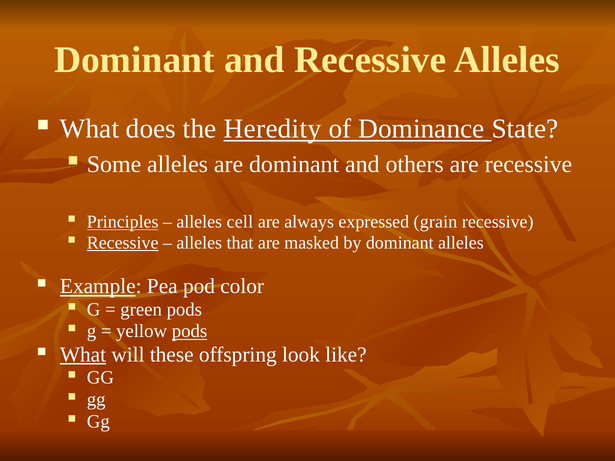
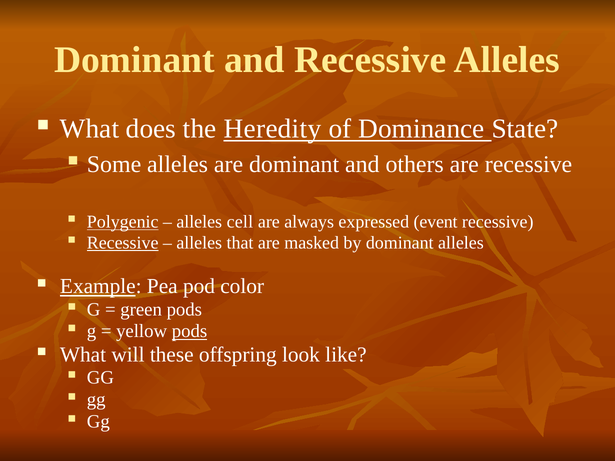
Principles: Principles -> Polygenic
grain: grain -> event
What at (83, 355) underline: present -> none
